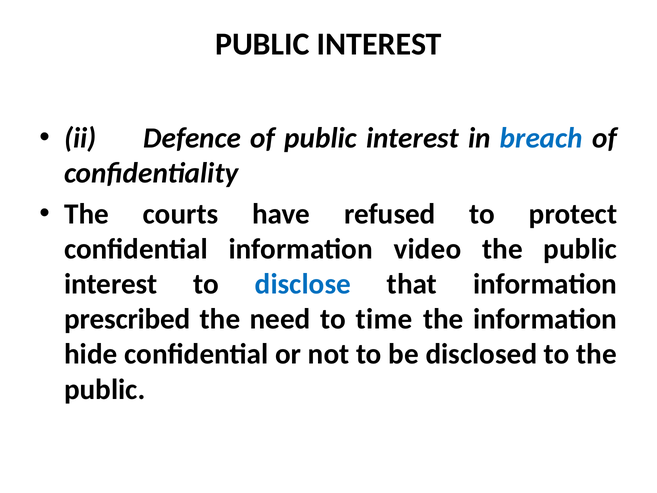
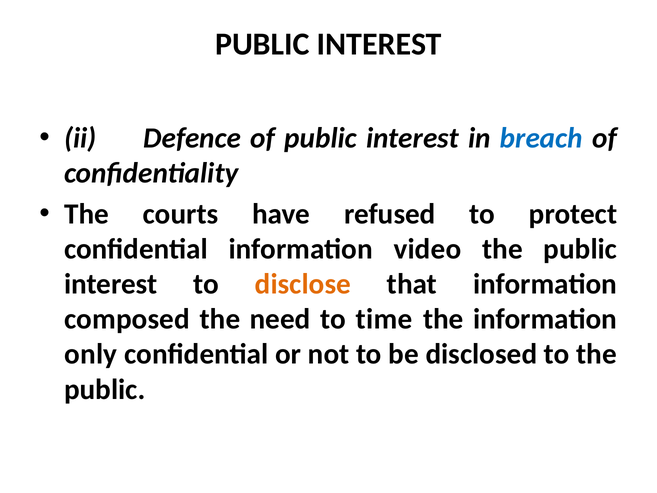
disclose colour: blue -> orange
prescribed: prescribed -> composed
hide: hide -> only
